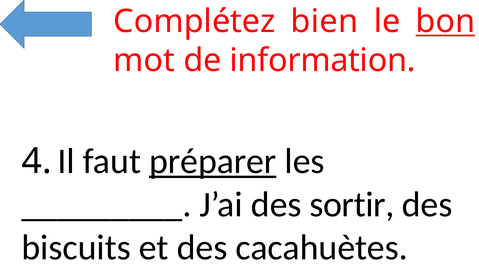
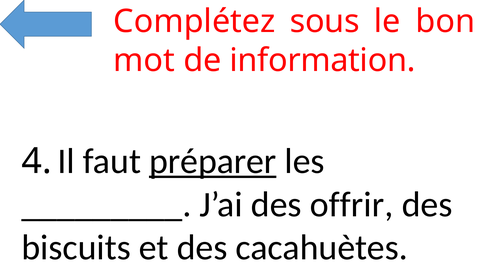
bien: bien -> sous
bon underline: present -> none
sortir: sortir -> offrir
